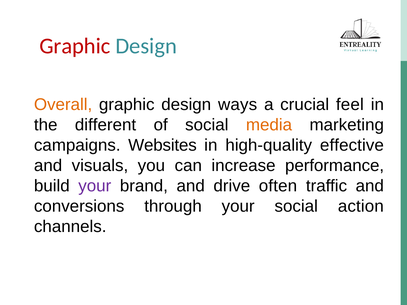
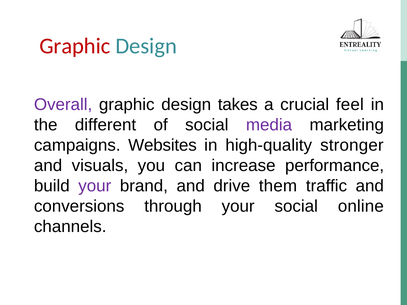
Overall colour: orange -> purple
ways: ways -> takes
media colour: orange -> purple
effective: effective -> stronger
often: often -> them
action: action -> online
